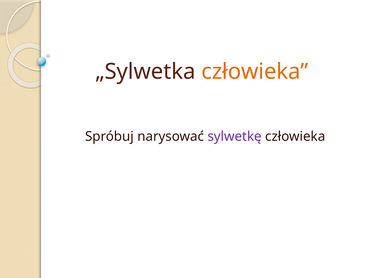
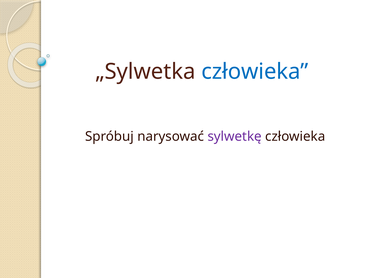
człowieka at (255, 72) colour: orange -> blue
